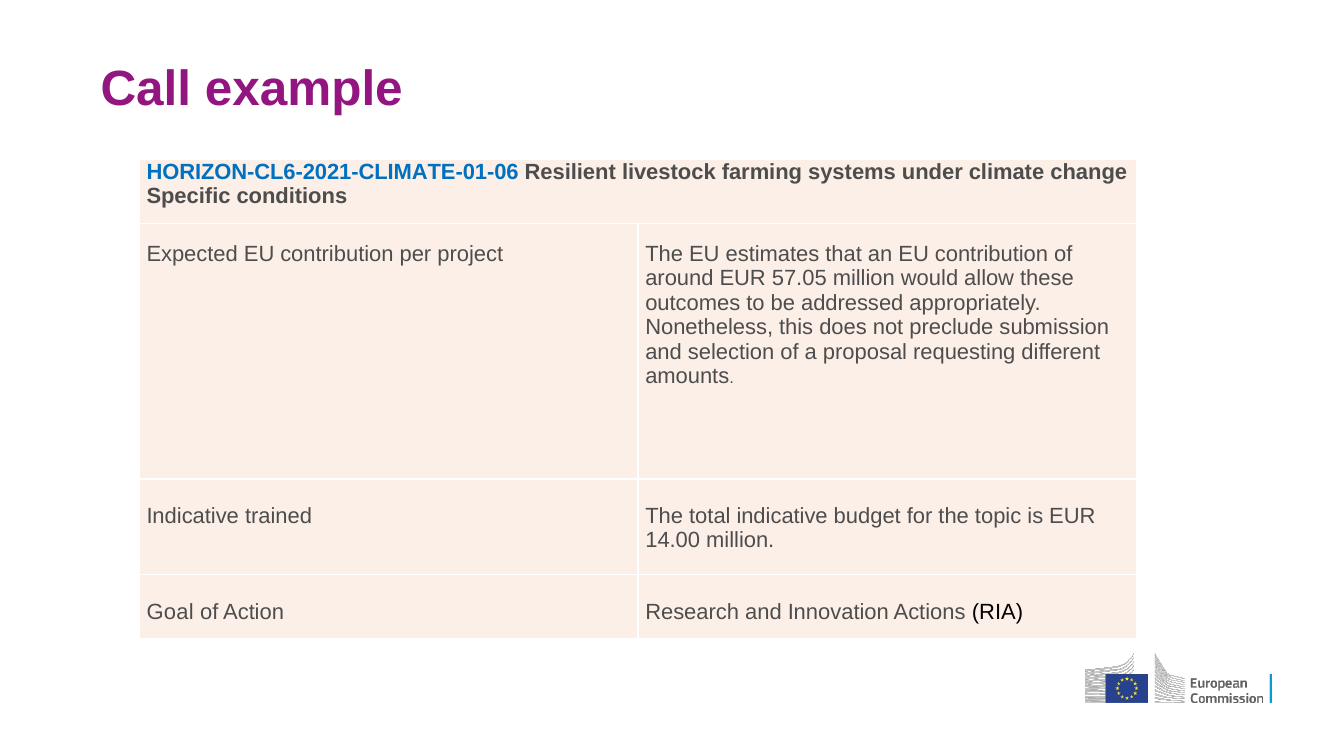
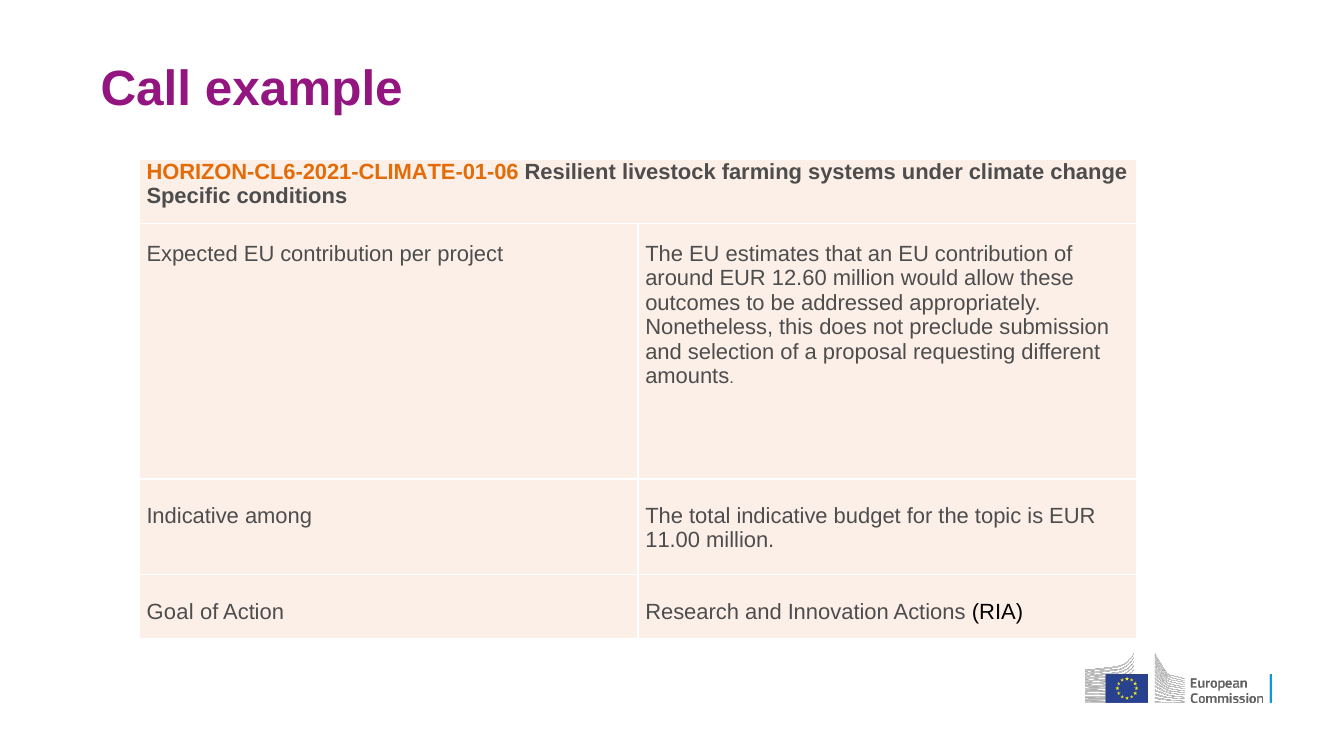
HORIZON-CL6-2021-CLIMATE-01-06 colour: blue -> orange
57.05: 57.05 -> 12.60
trained: trained -> among
14.00: 14.00 -> 11.00
